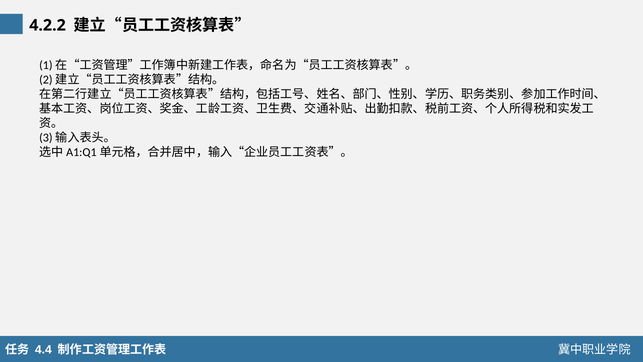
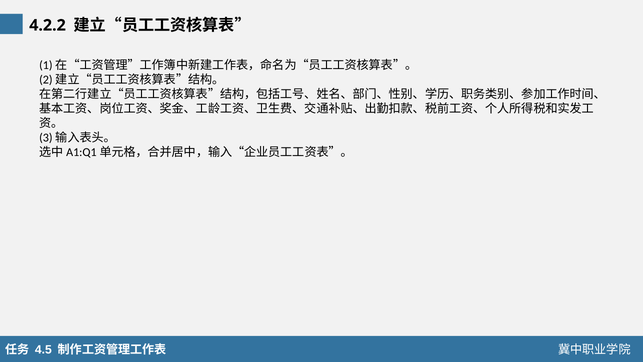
4.4: 4.4 -> 4.5
